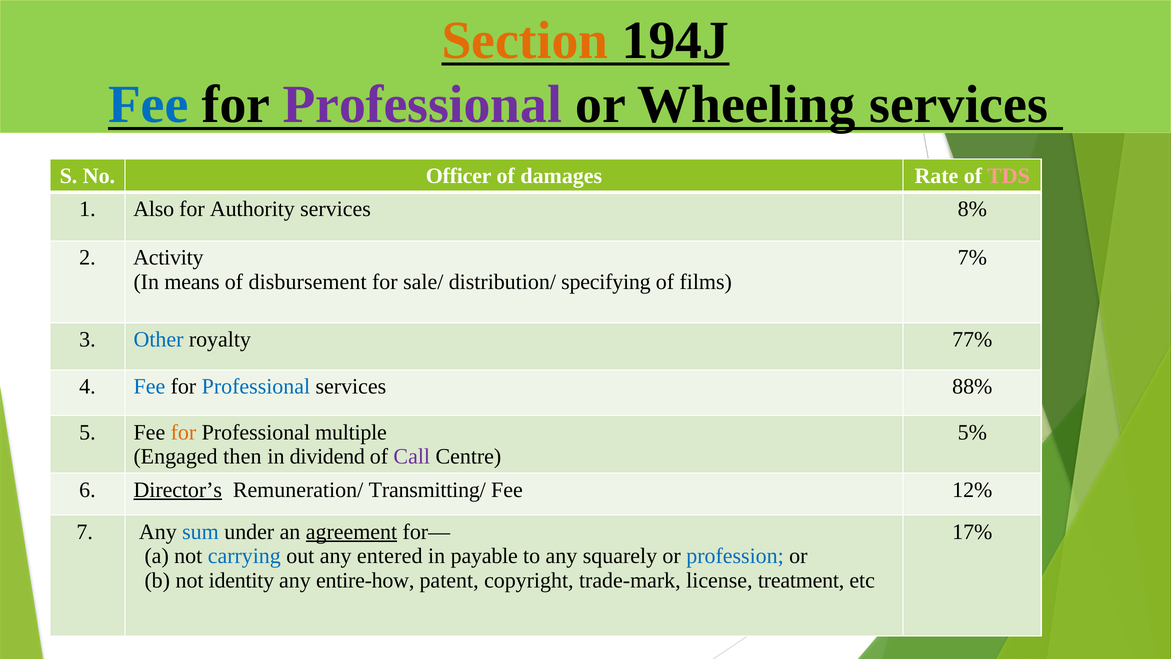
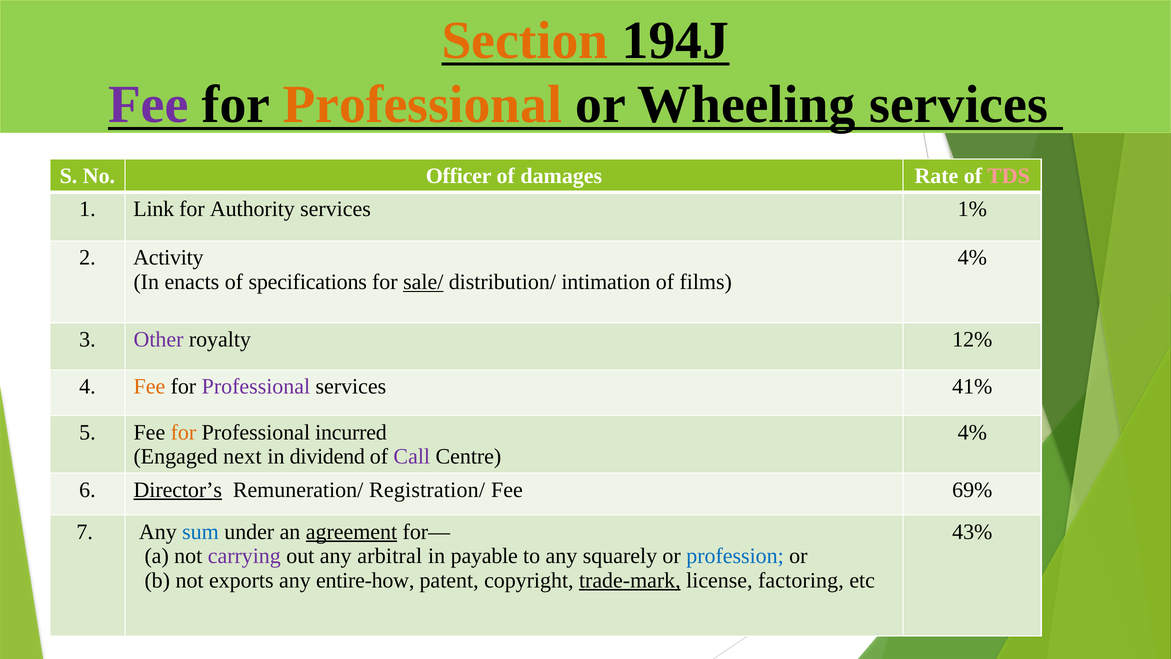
Fee at (148, 105) colour: blue -> purple
Professional at (422, 105) colour: purple -> orange
Also: Also -> Link
8%: 8% -> 1%
7% at (972, 258): 7% -> 4%
means: means -> enacts
disbursement: disbursement -> specifications
sale/ underline: none -> present
specifying: specifying -> intimation
Other colour: blue -> purple
77%: 77% -> 12%
Fee at (149, 386) colour: blue -> orange
Professional at (256, 386) colour: blue -> purple
88%: 88% -> 41%
multiple: multiple -> incurred
5% at (972, 432): 5% -> 4%
then: then -> next
Transmitting/: Transmitting/ -> Registration/
12%: 12% -> 69%
17%: 17% -> 43%
carrying colour: blue -> purple
entered: entered -> arbitral
identity: identity -> exports
trade-mark underline: none -> present
treatment: treatment -> factoring
